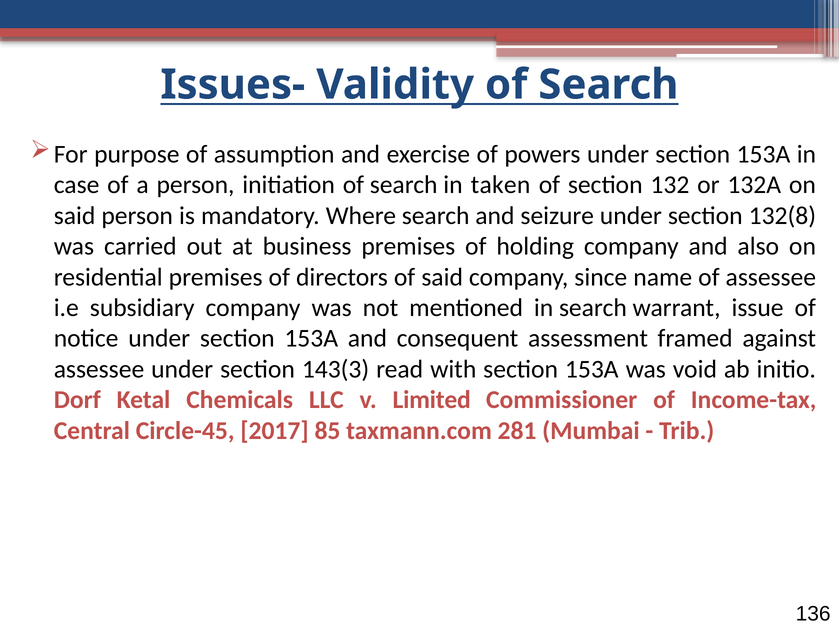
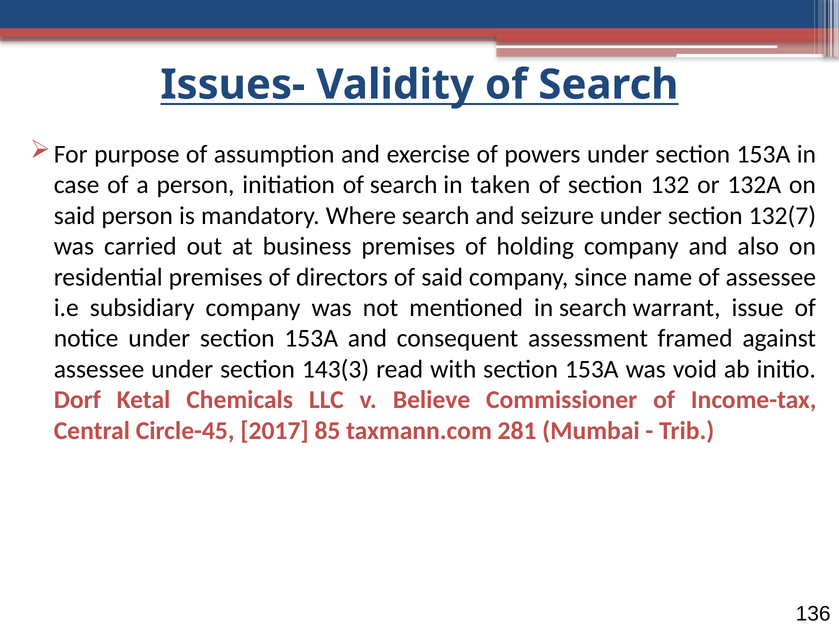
132(8: 132(8 -> 132(7
Limited: Limited -> Believe
